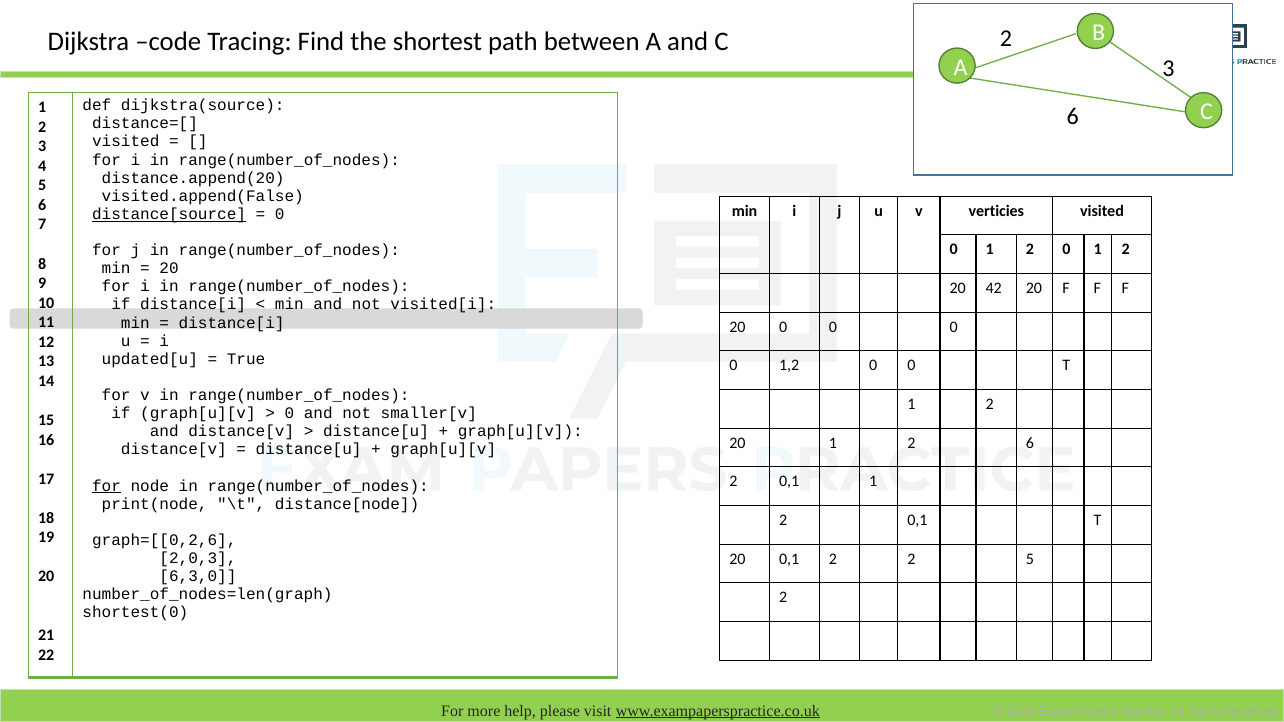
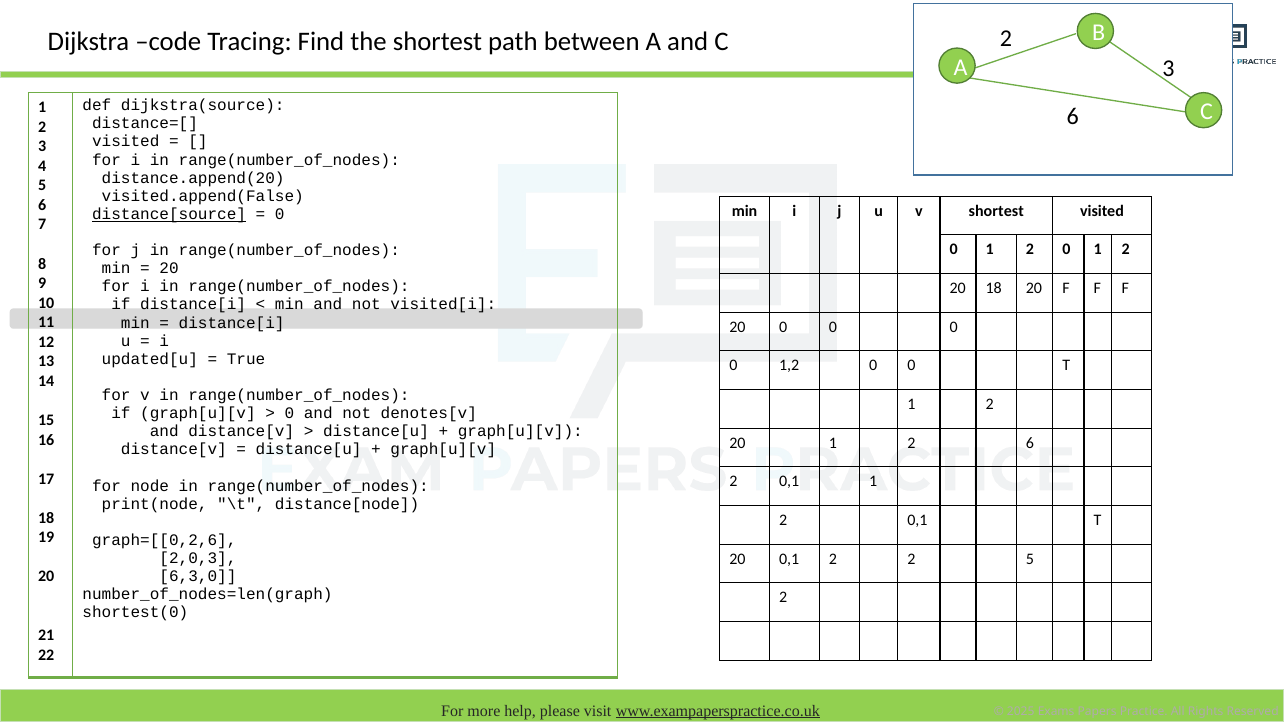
v verticies: verticies -> shortest
20 42: 42 -> 18
smaller[v: smaller[v -> denotes[v
for at (106, 486) underline: present -> none
